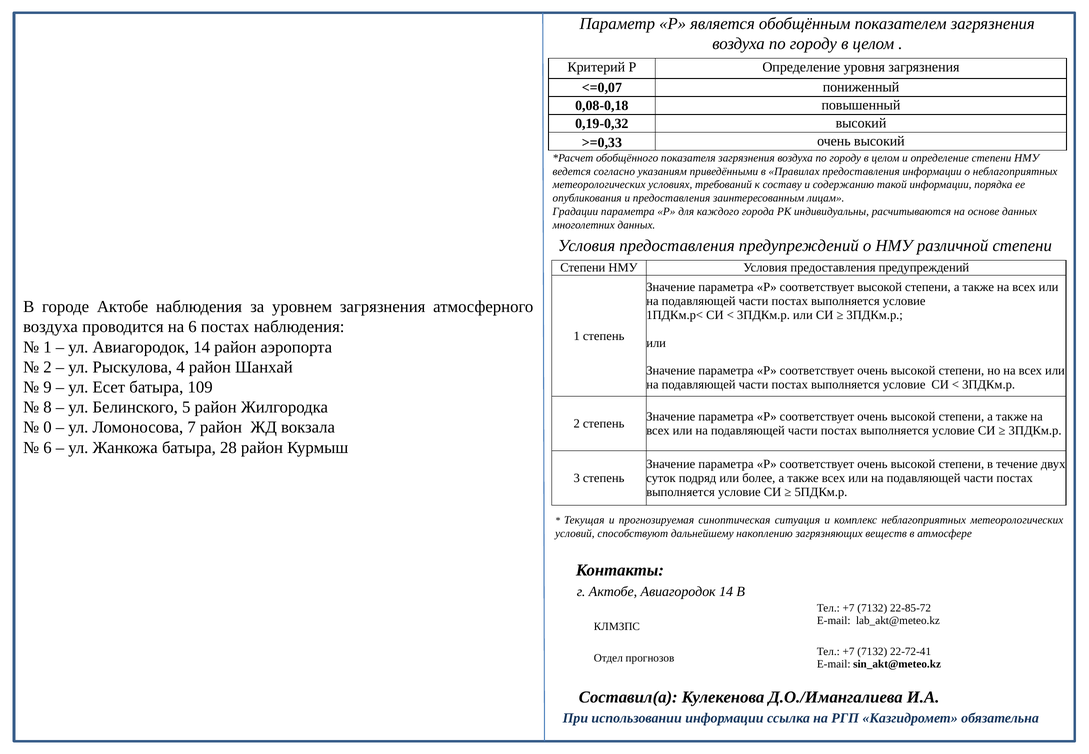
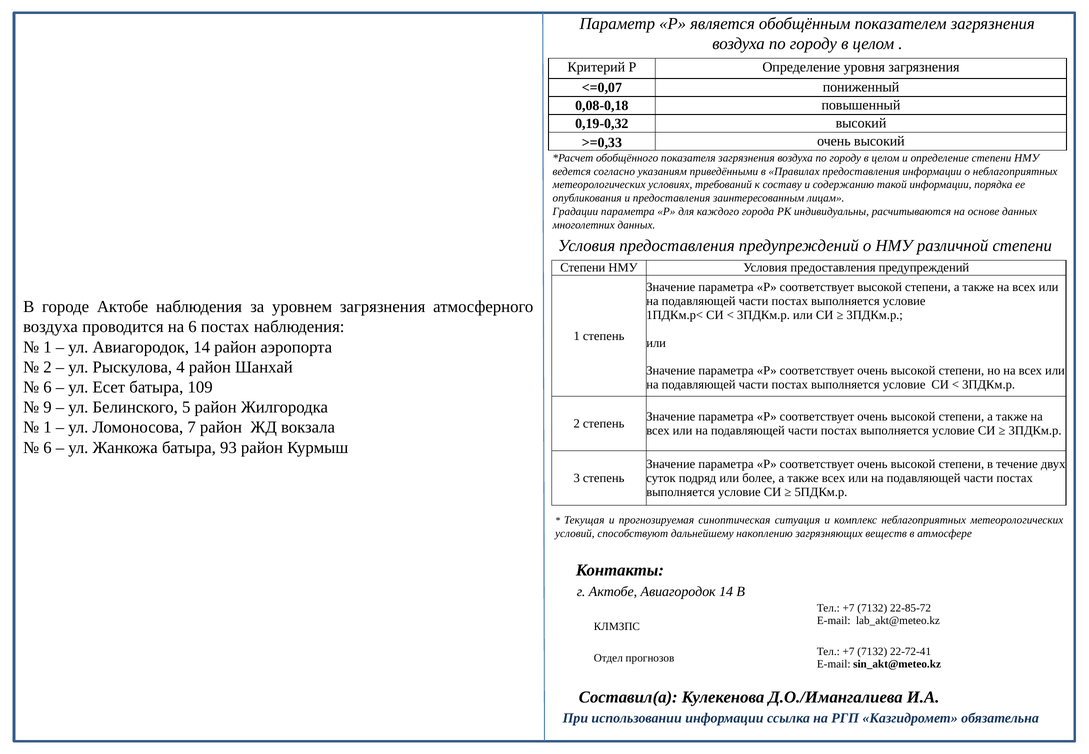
9 at (47, 387): 9 -> 6
8: 8 -> 9
0 at (47, 427): 0 -> 1
28: 28 -> 93
